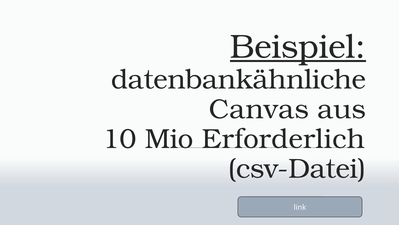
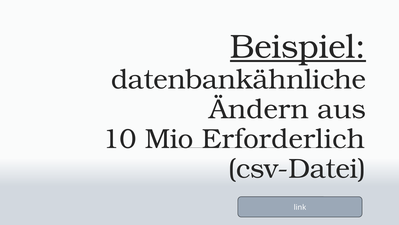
Canvas: Canvas -> Ändern
